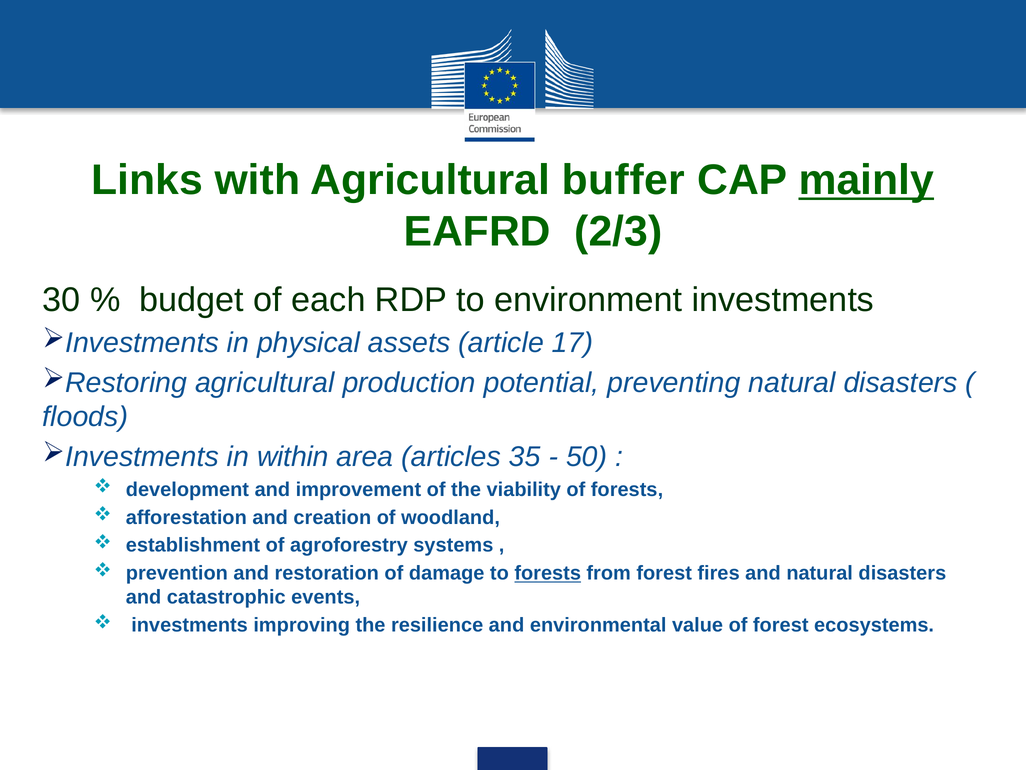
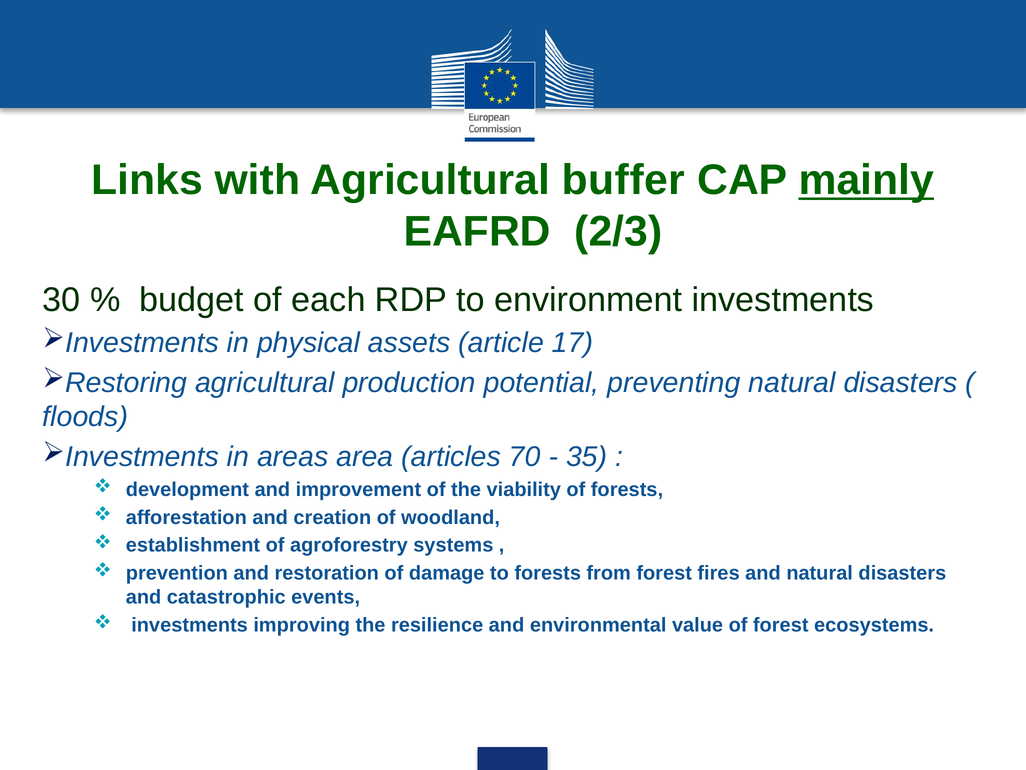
within: within -> areas
35: 35 -> 70
50: 50 -> 35
forests at (548, 573) underline: present -> none
